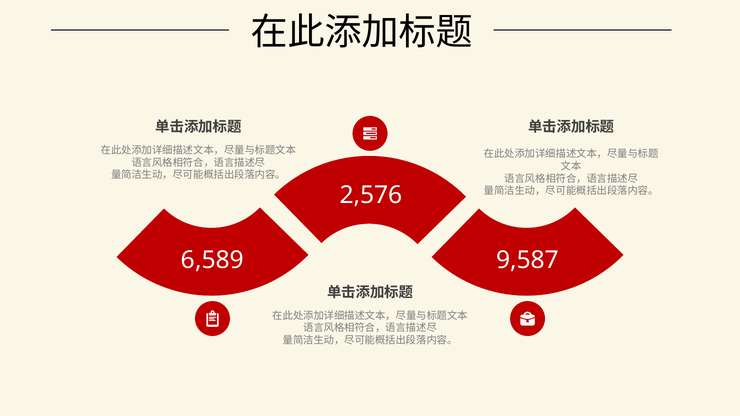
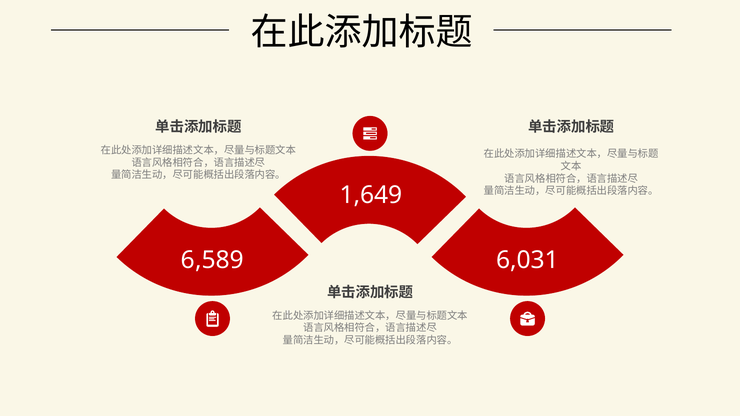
2,576: 2,576 -> 1,649
9,587: 9,587 -> 6,031
